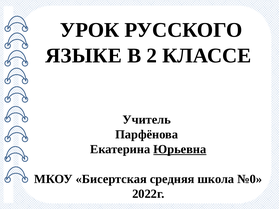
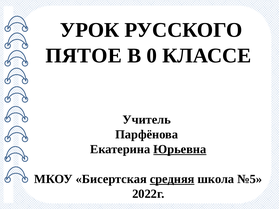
ЯЗЫКЕ: ЯЗЫКЕ -> ПЯТОЕ
2: 2 -> 0
средняя underline: none -> present
№0: №0 -> №5
